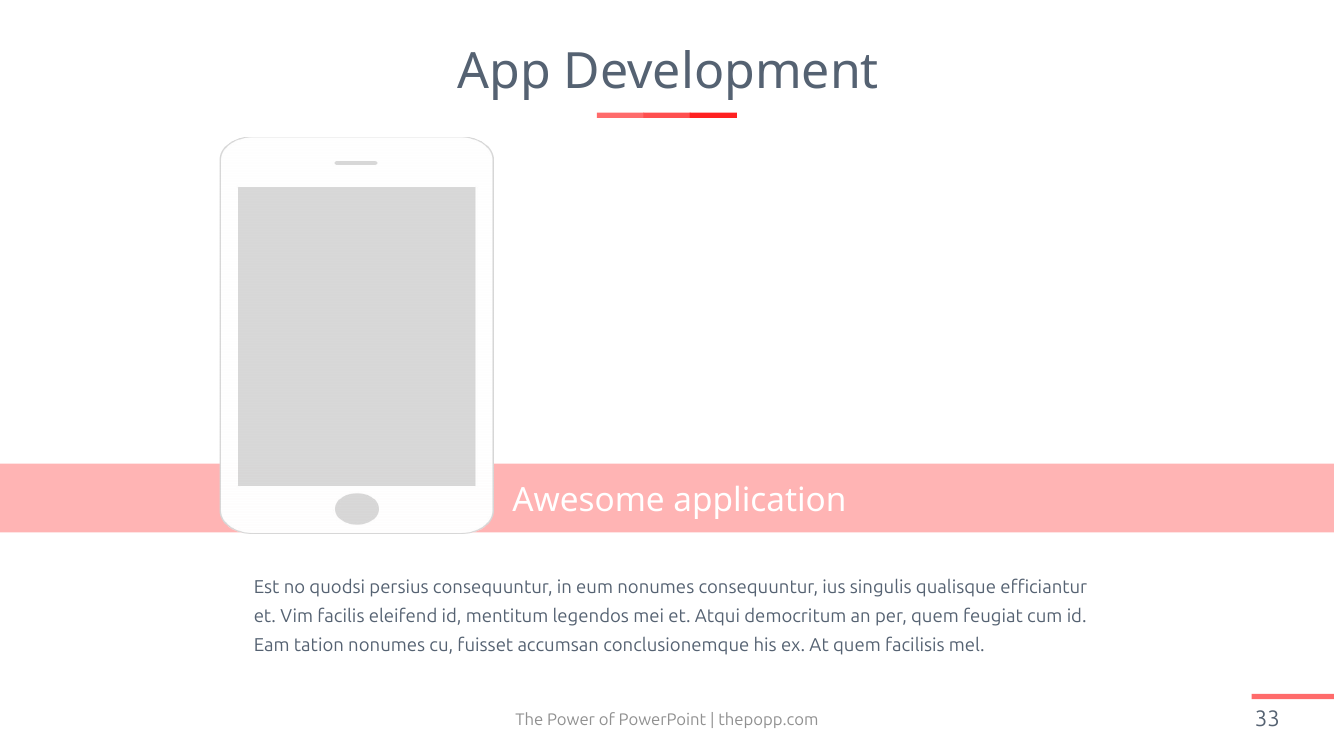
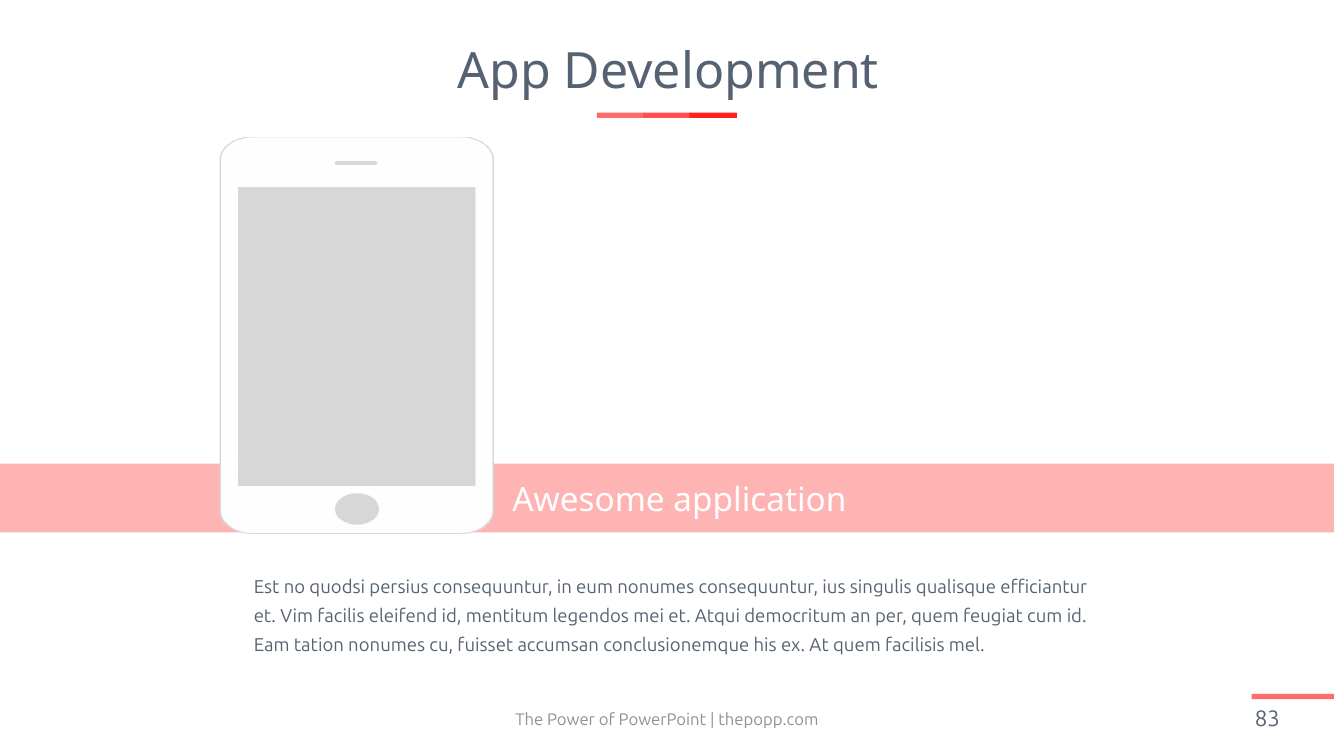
33: 33 -> 83
